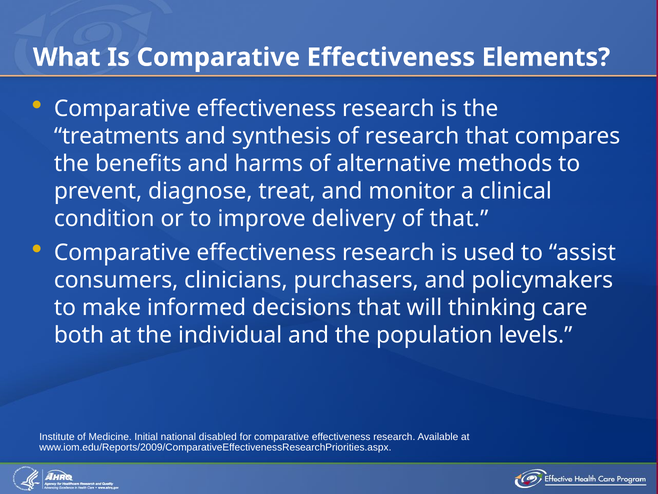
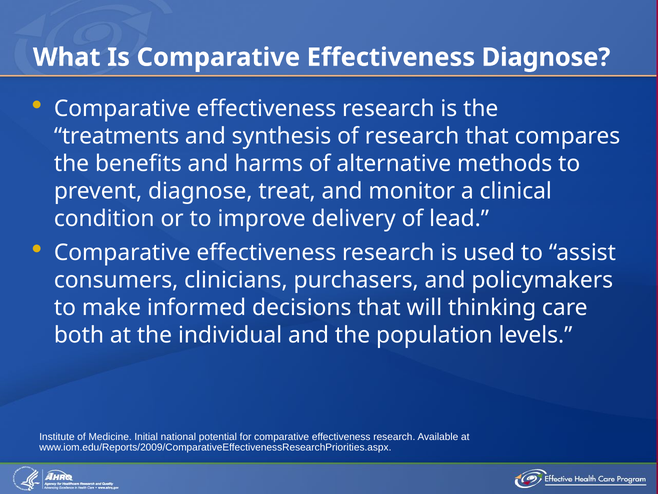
Effectiveness Elements: Elements -> Diagnose
of that: that -> lead
disabled: disabled -> potential
